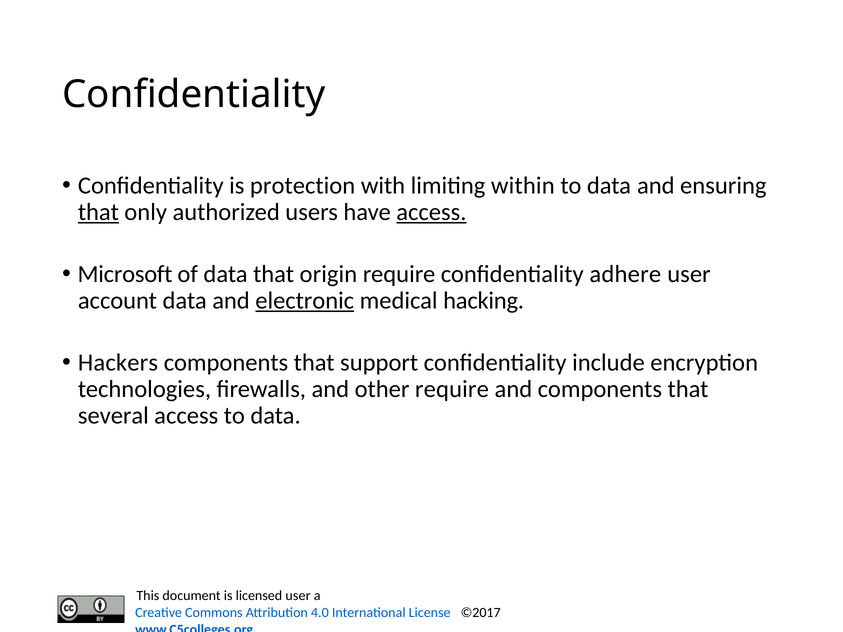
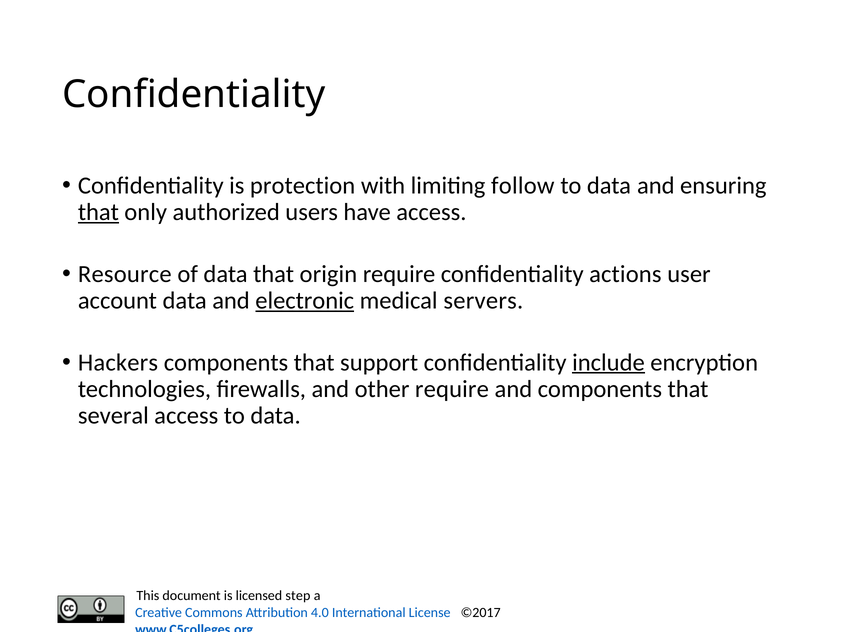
within: within -> follow
access at (431, 212) underline: present -> none
Microsoft: Microsoft -> Resource
adhere: adhere -> actions
hacking: hacking -> servers
include underline: none -> present
user at (298, 596): user -> step
